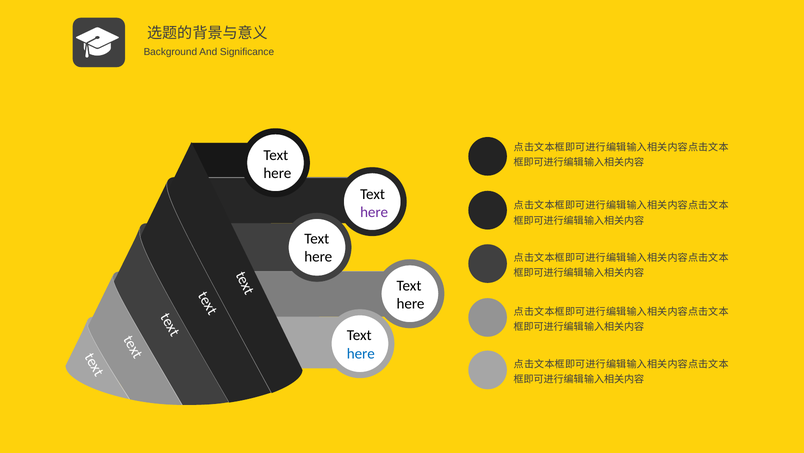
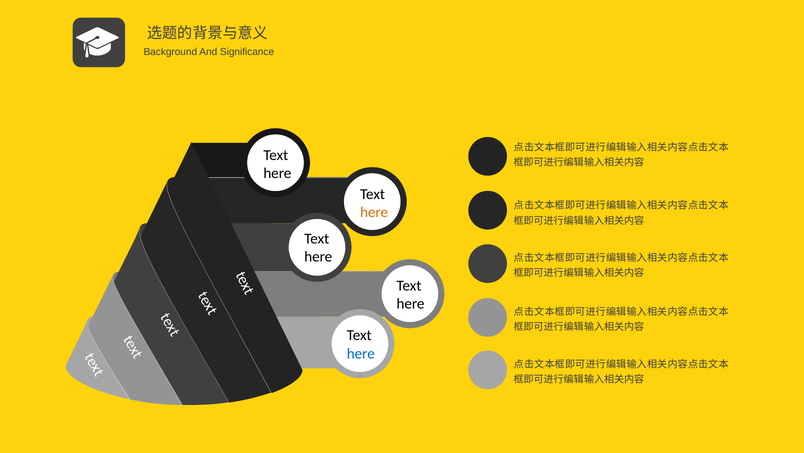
here at (374, 212) colour: purple -> orange
